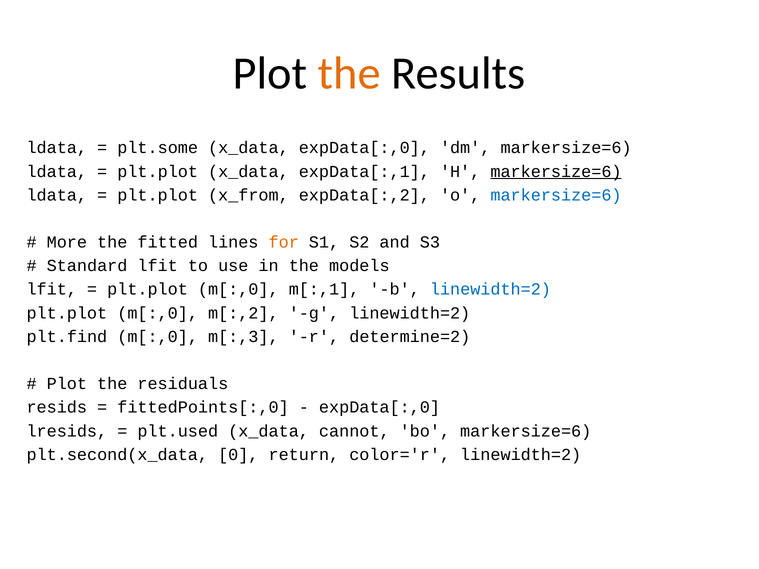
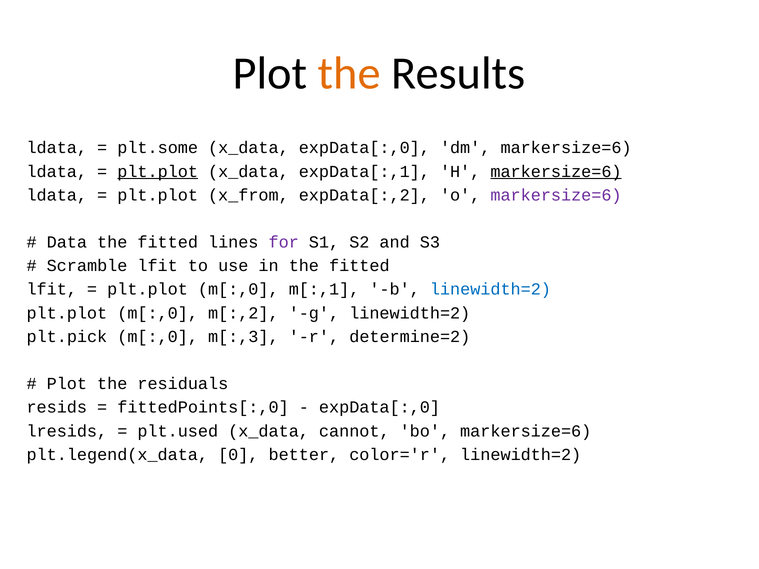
plt.plot at (158, 172) underline: none -> present
markersize=6 at (556, 195) colour: blue -> purple
More: More -> Data
for colour: orange -> purple
Standard: Standard -> Scramble
in the models: models -> fitted
plt.find: plt.find -> plt.pick
plt.second(x_data: plt.second(x_data -> plt.legend(x_data
return: return -> better
